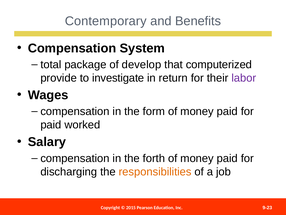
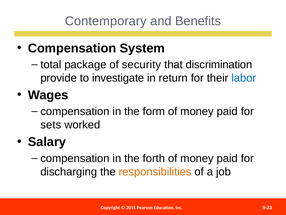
develop: develop -> security
computerized: computerized -> discrimination
labor colour: purple -> blue
paid at (51, 125): paid -> sets
